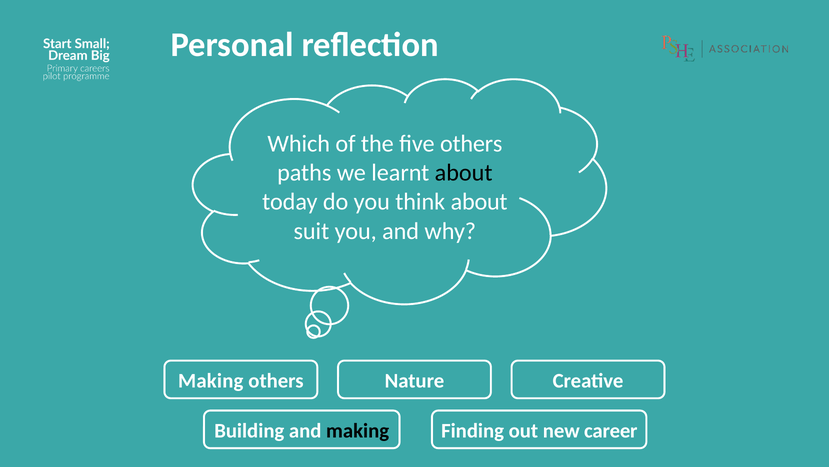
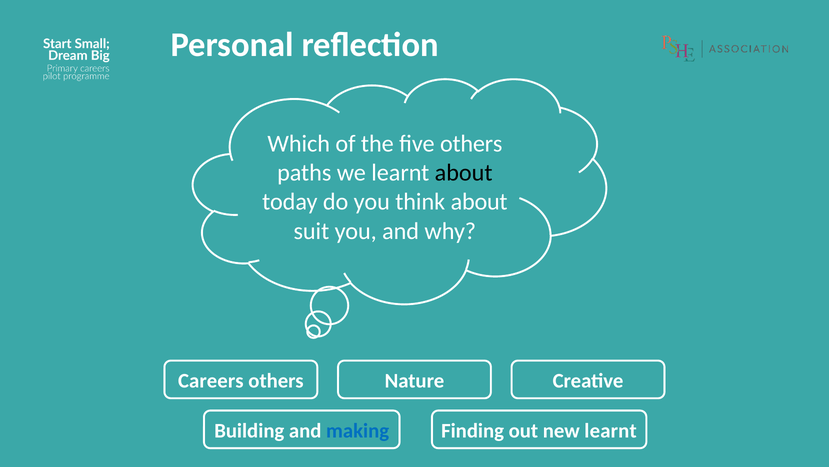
Making at (211, 380): Making -> Careers
making at (358, 430) colour: black -> blue
new career: career -> learnt
